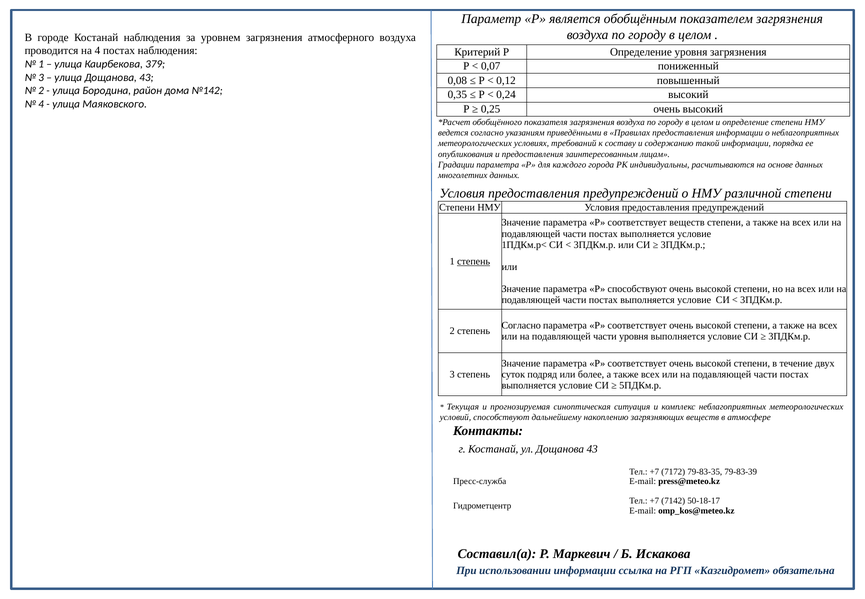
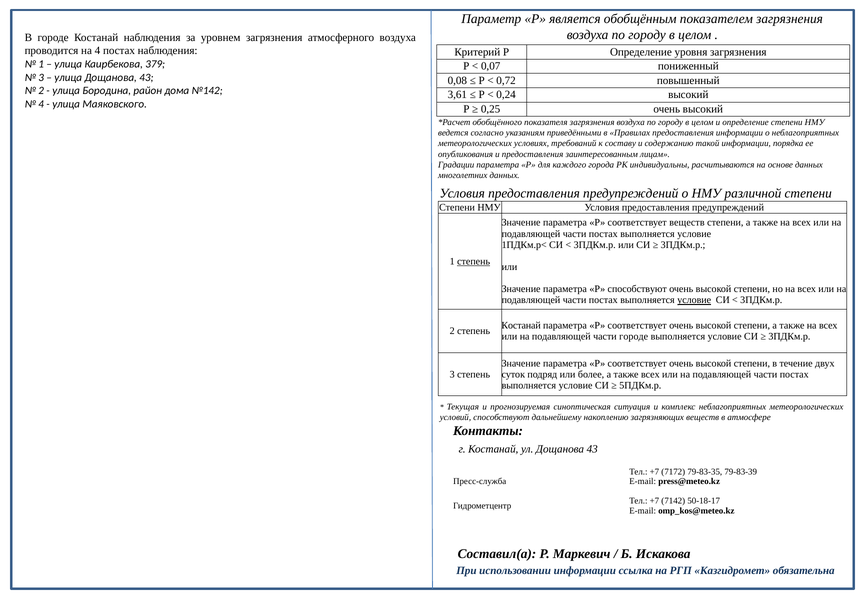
0,12: 0,12 -> 0,72
0,35: 0,35 -> 3,61
условие at (694, 300) underline: none -> present
Согласно at (521, 326): Согласно -> Костанай
части уровня: уровня -> городе
